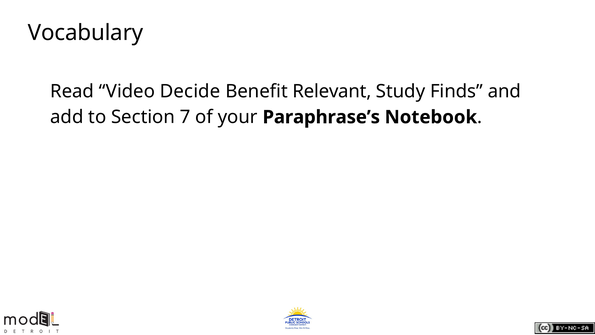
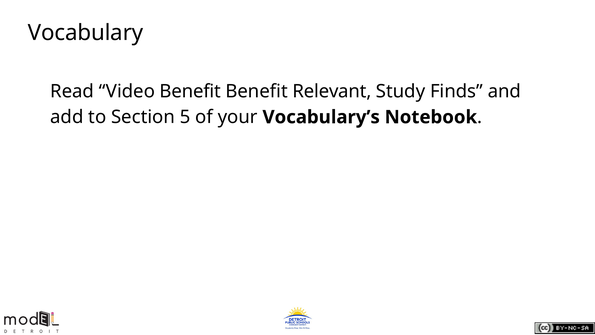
Video Decide: Decide -> Benefit
7: 7 -> 5
Paraphrase’s: Paraphrase’s -> Vocabulary’s
